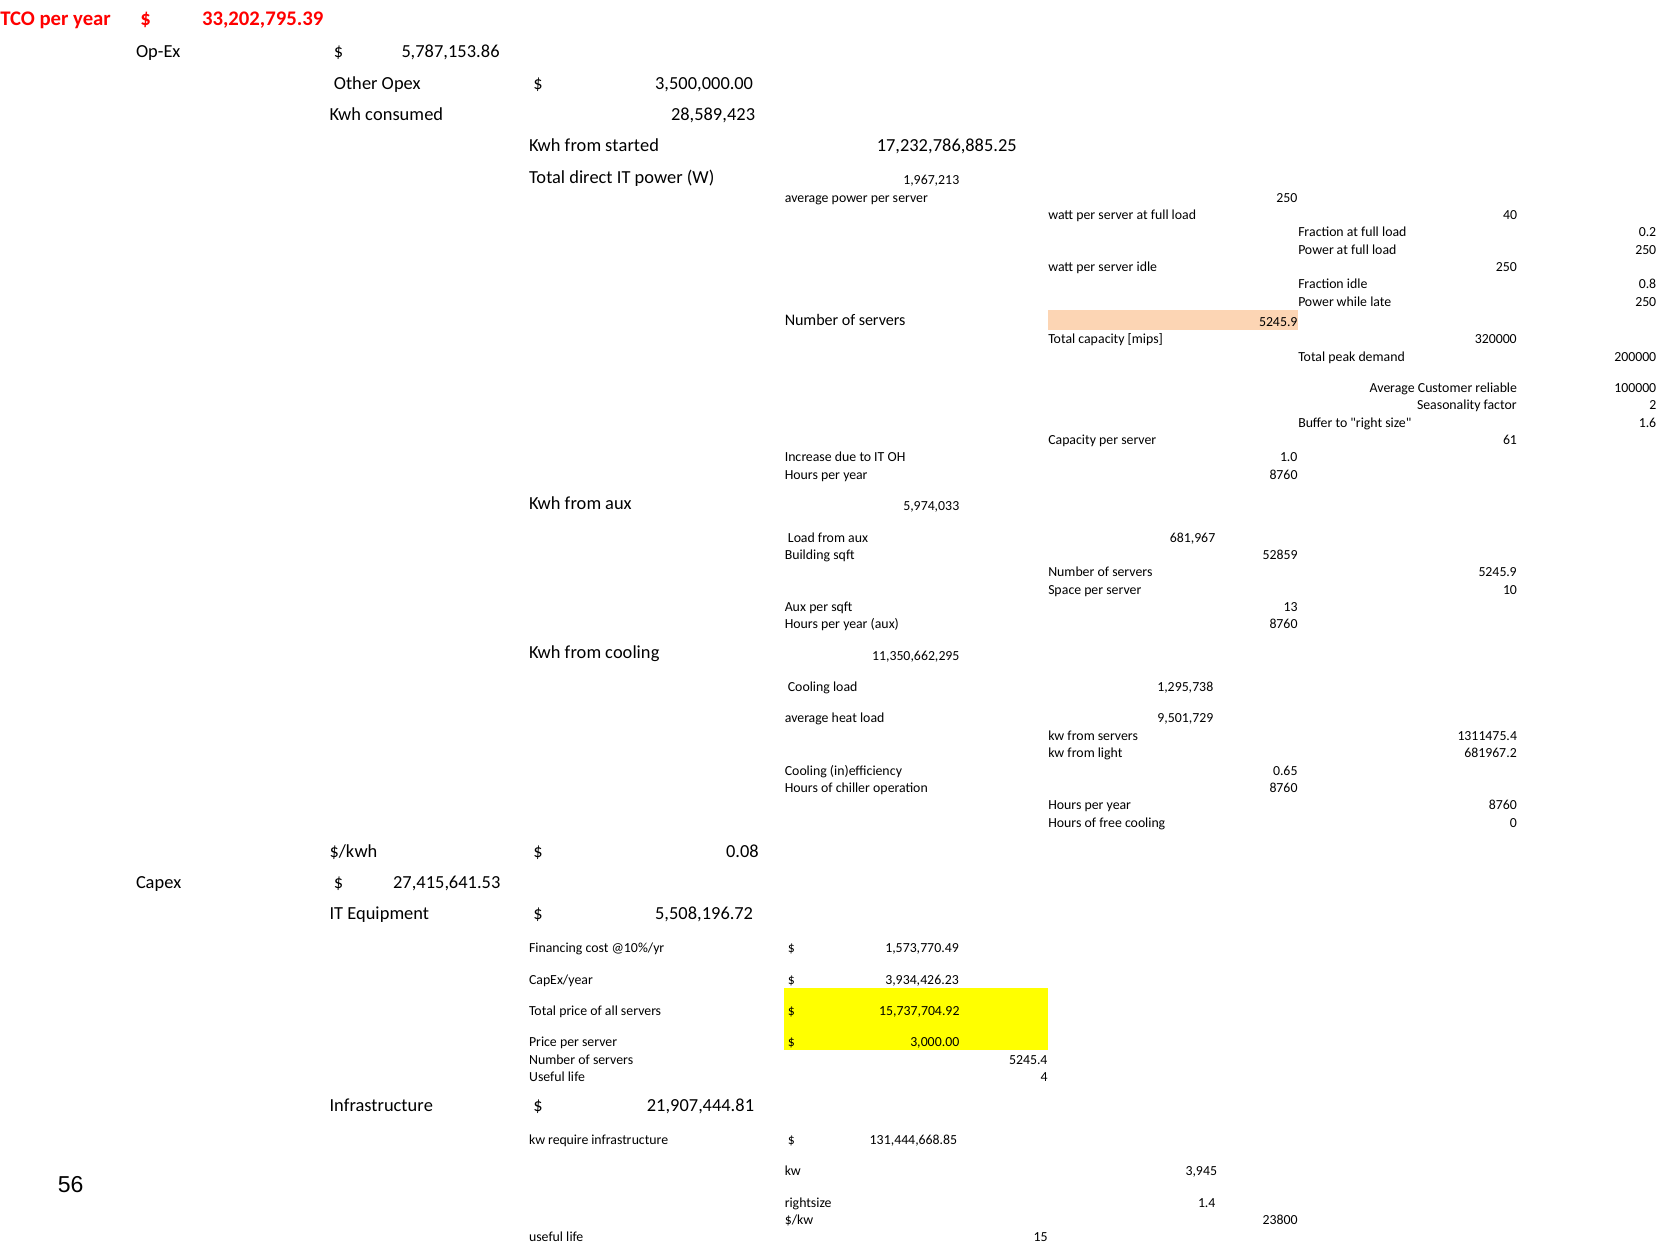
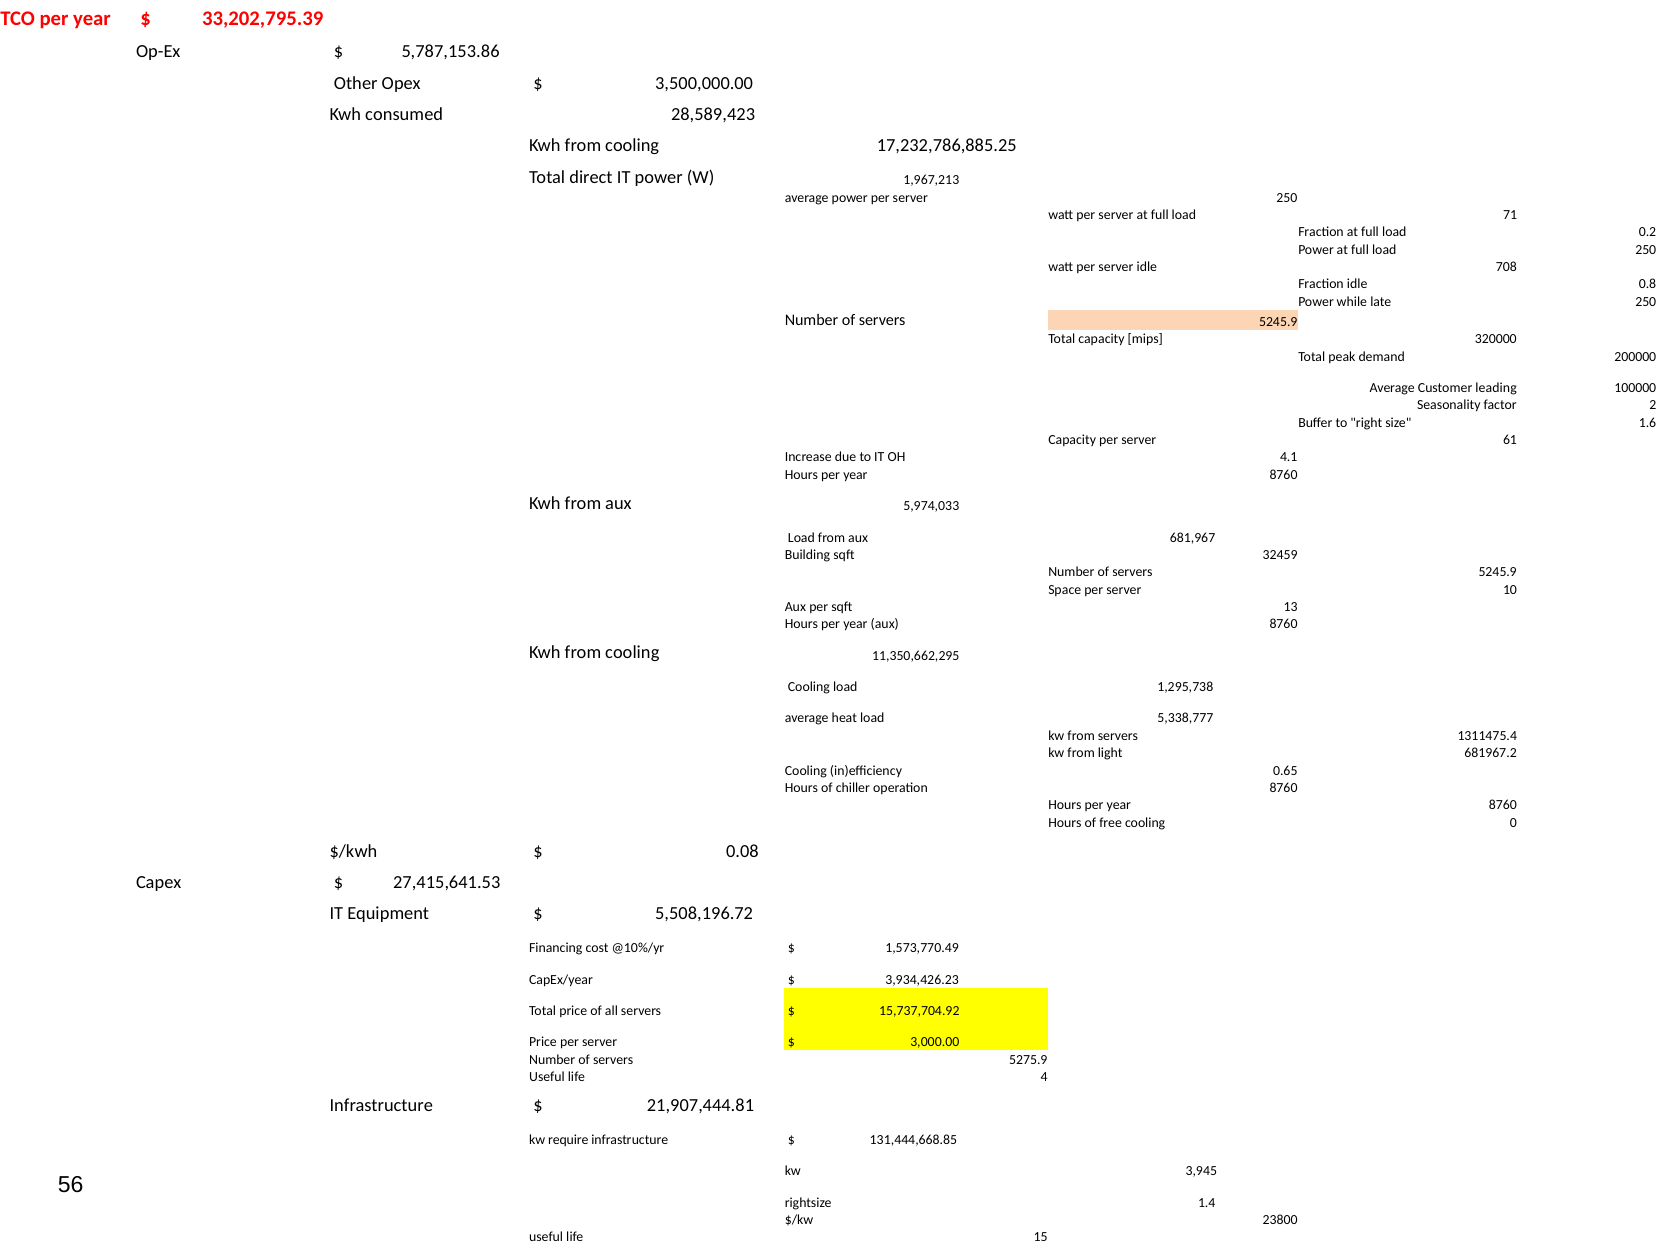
started at (632, 146): started -> cooling
40: 40 -> 71
idle 250: 250 -> 708
reliable: reliable -> leading
1.0: 1.0 -> 4.1
52859: 52859 -> 32459
9,501,729: 9,501,729 -> 5,338,777
5245.4: 5245.4 -> 5275.9
